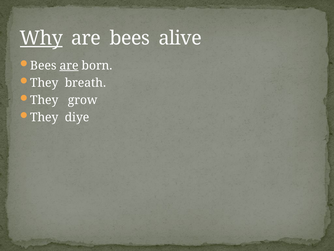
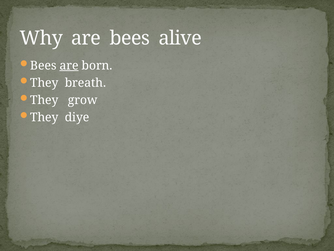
Why underline: present -> none
